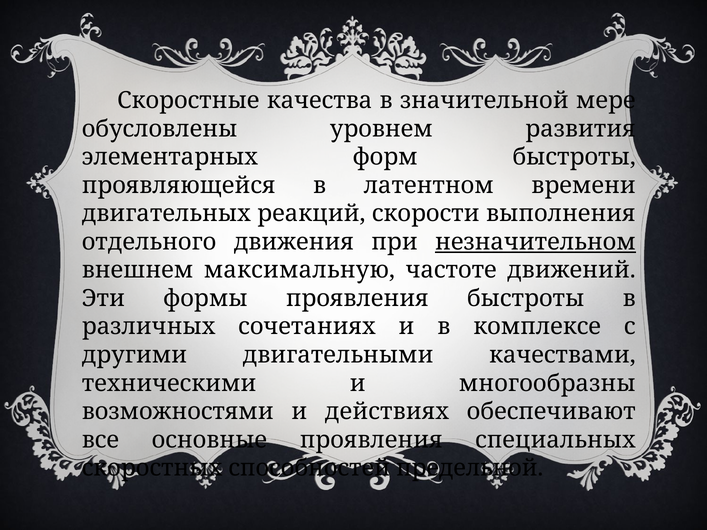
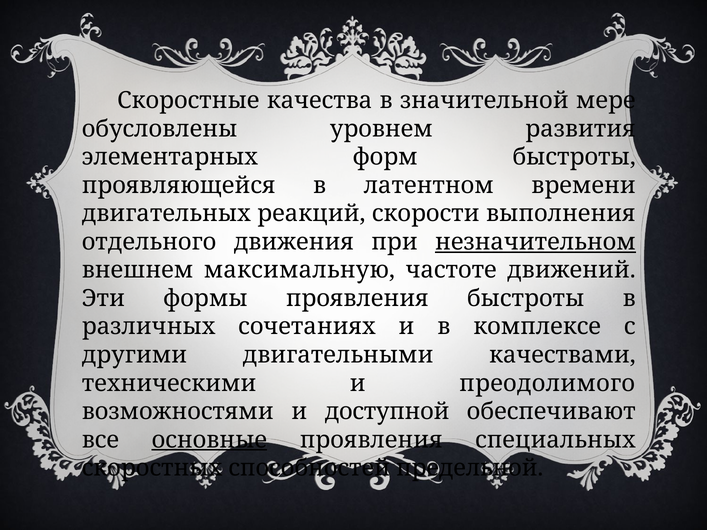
многообразны: многообразны -> преодолимого
действиях: действиях -> доступной
основные underline: none -> present
